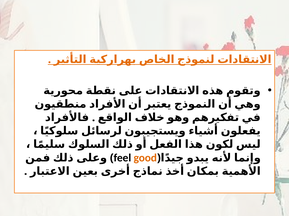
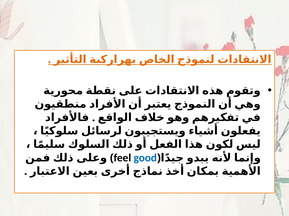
good colour: orange -> blue
